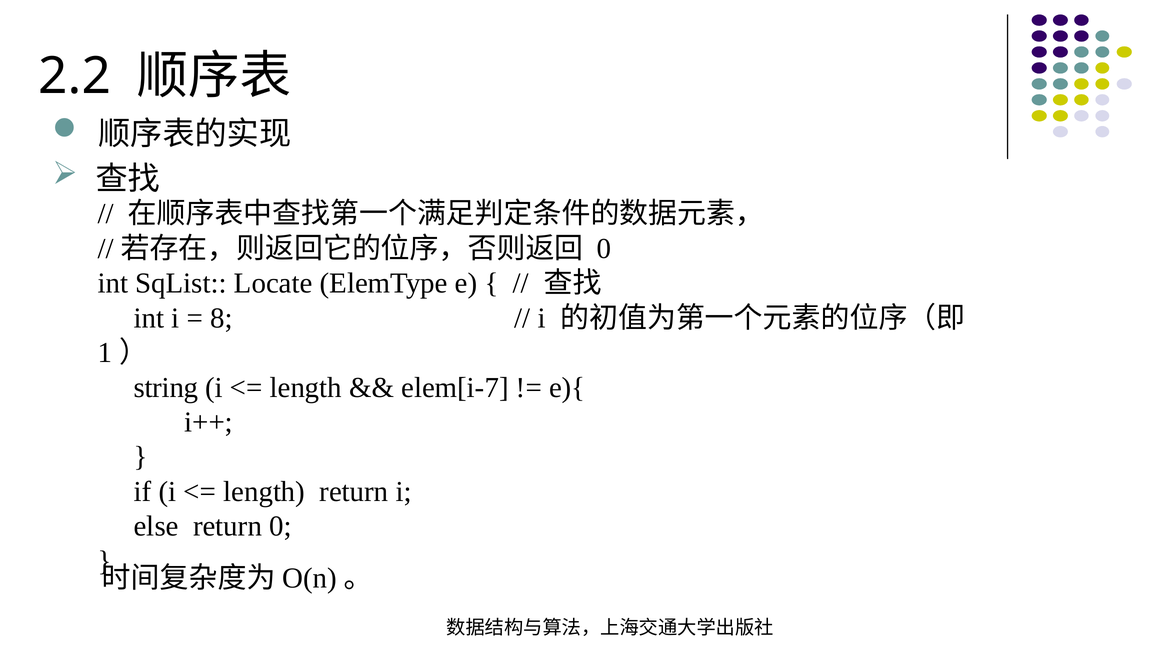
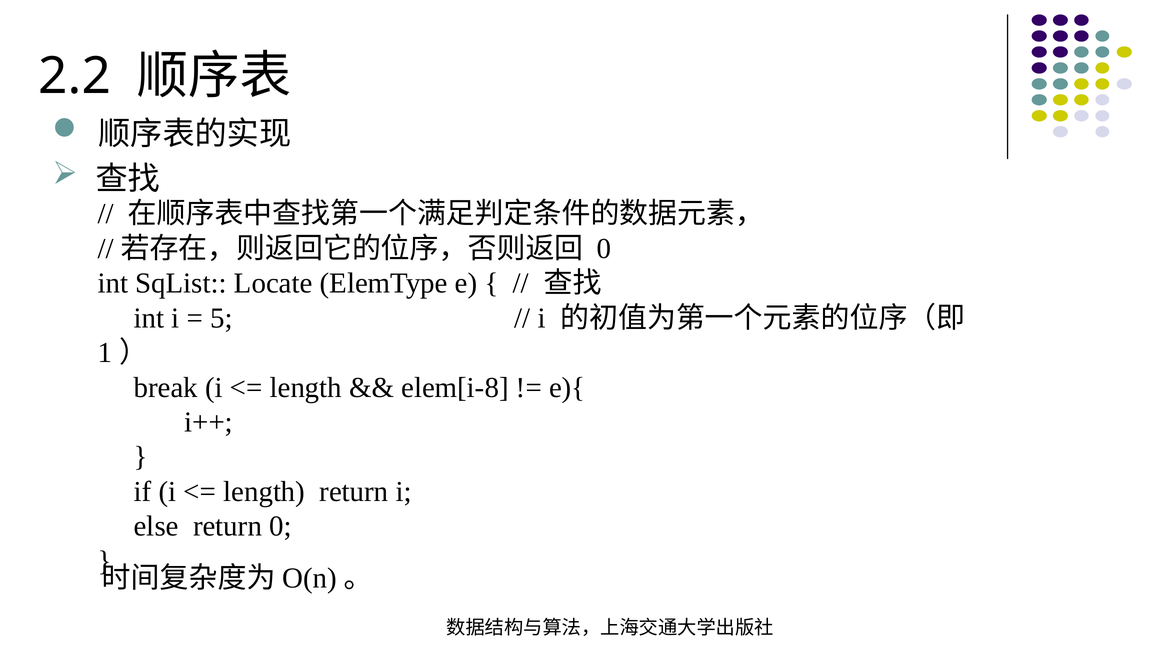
8: 8 -> 5
string: string -> break
elem[i-7: elem[i-7 -> elem[i-8
